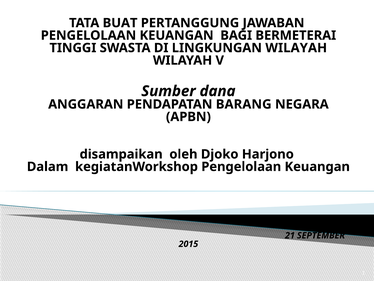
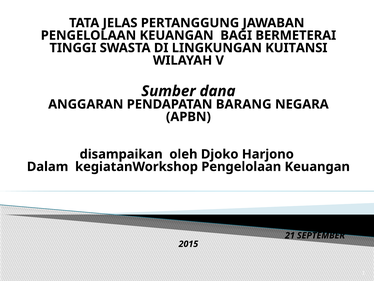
BUAT: BUAT -> JELAS
LINGKUNGAN WILAYAH: WILAYAH -> KUITANSI
